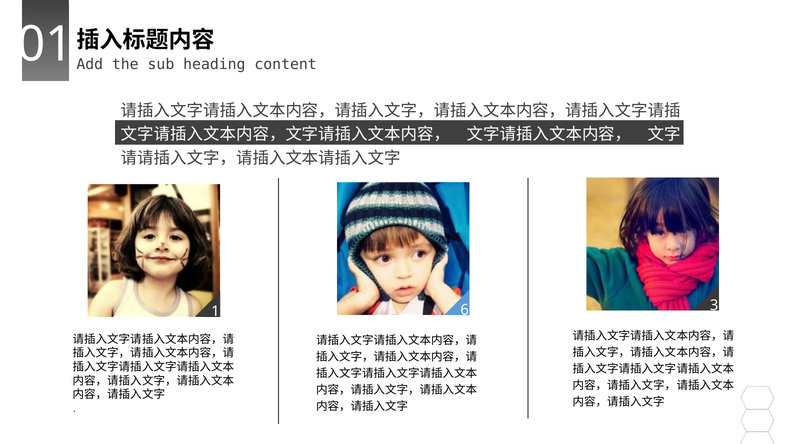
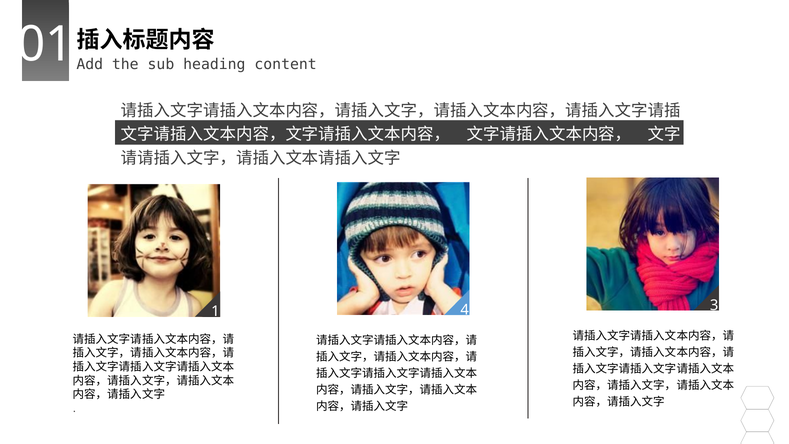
6: 6 -> 4
